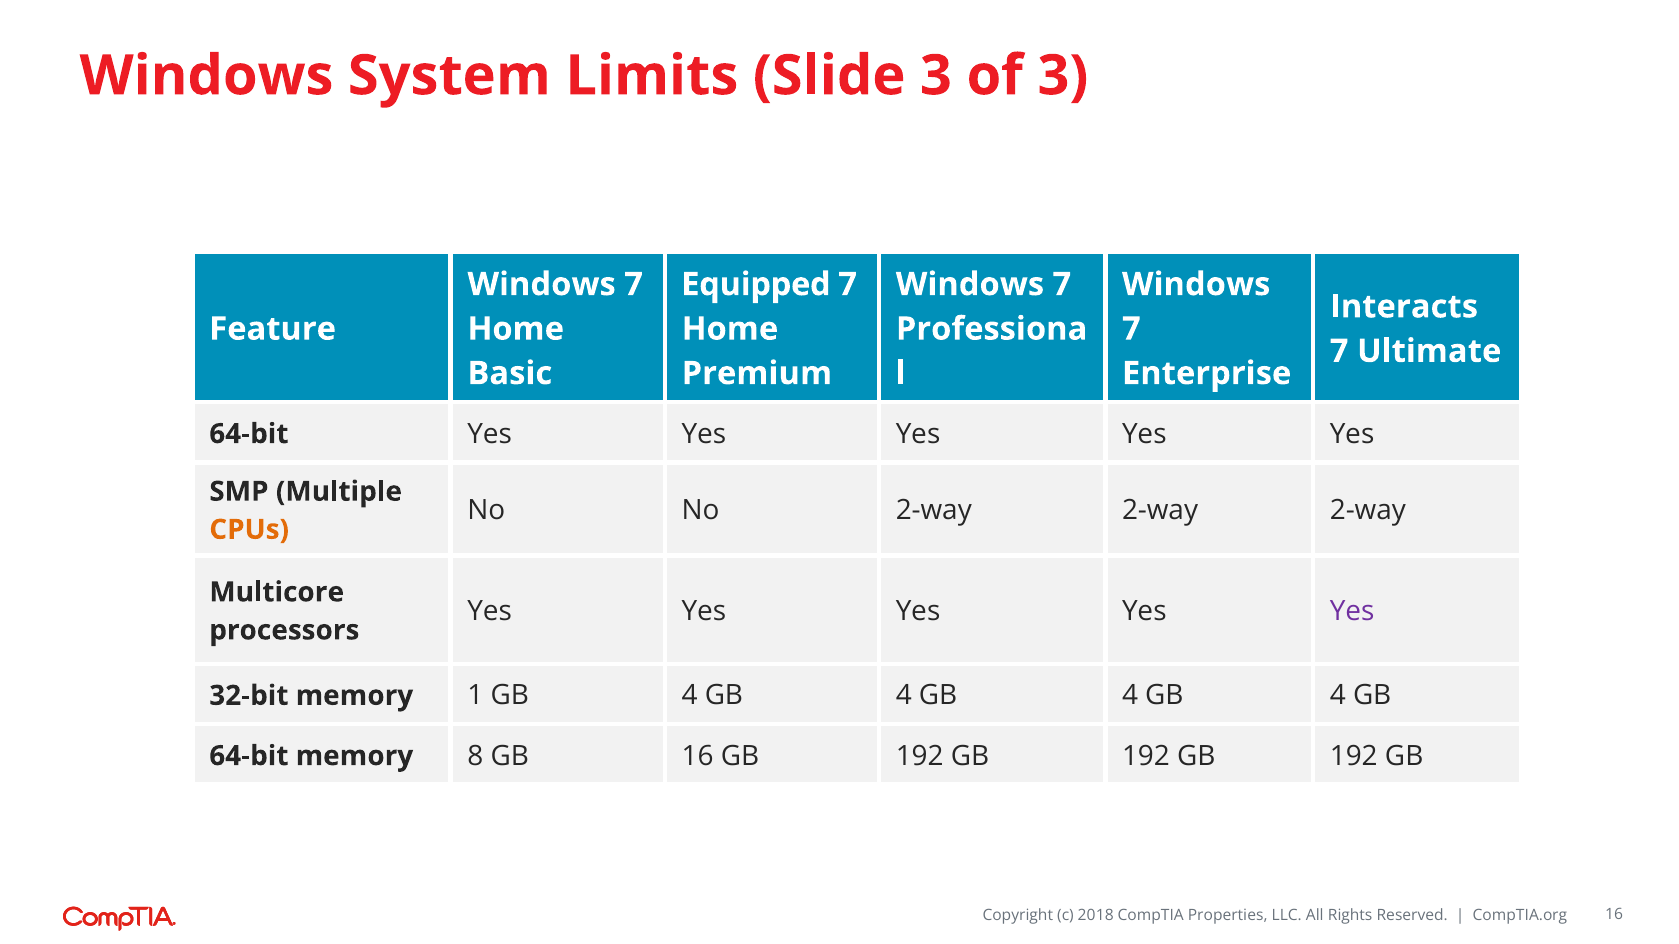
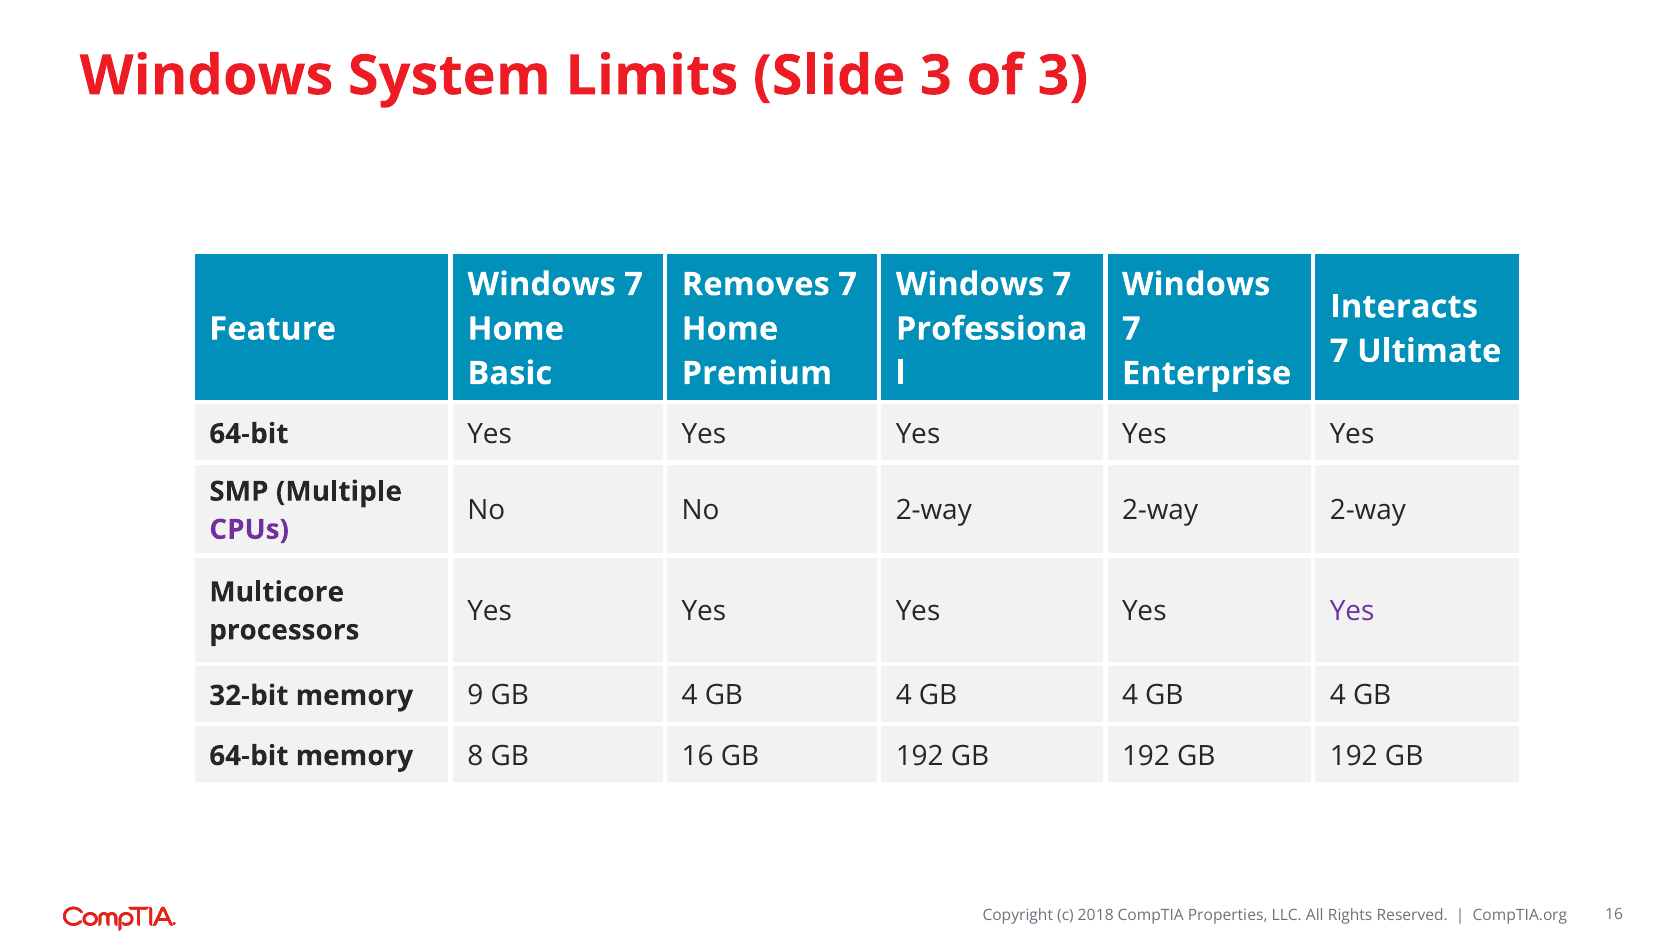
Equipped: Equipped -> Removes
CPUs colour: orange -> purple
1: 1 -> 9
